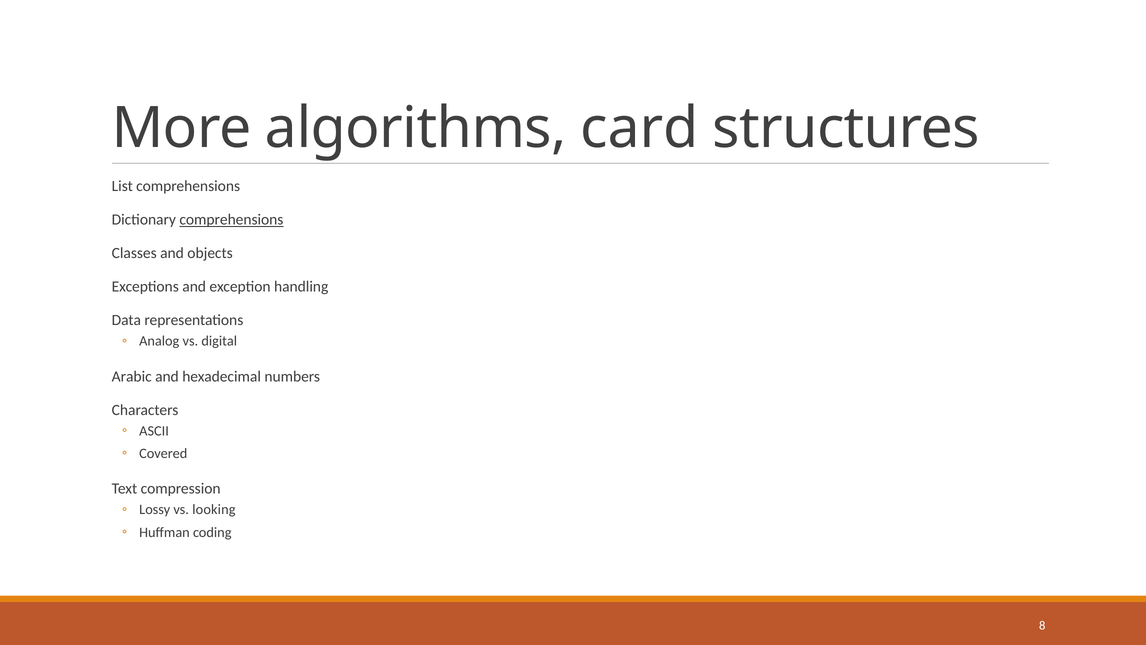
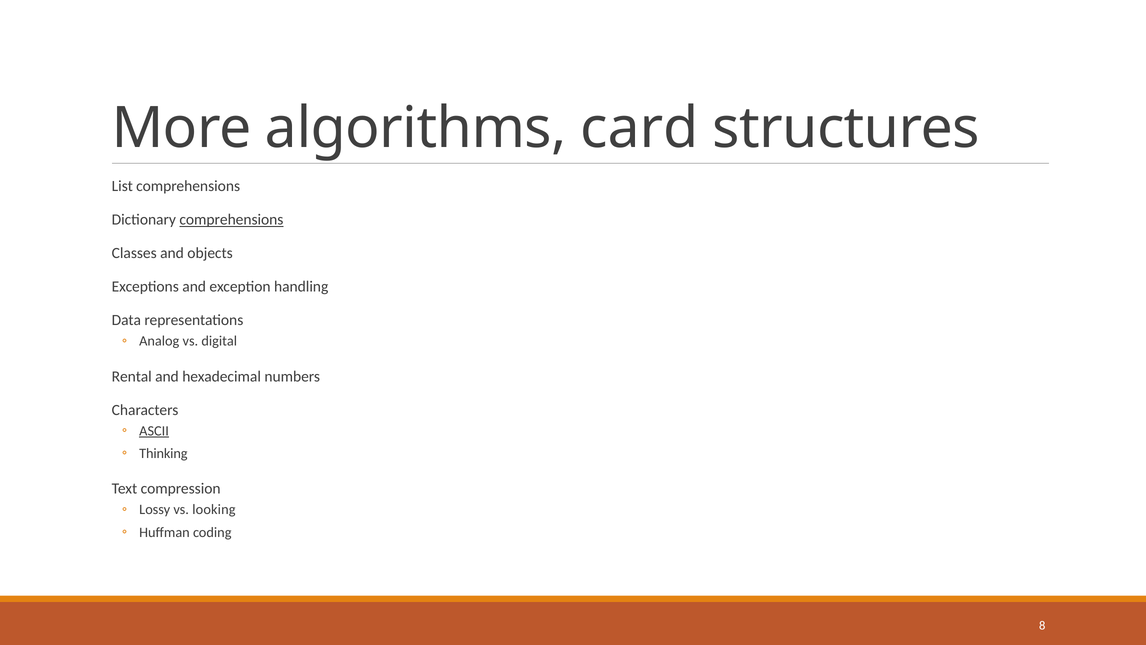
Arabic: Arabic -> Rental
ASCII underline: none -> present
Covered: Covered -> Thinking
